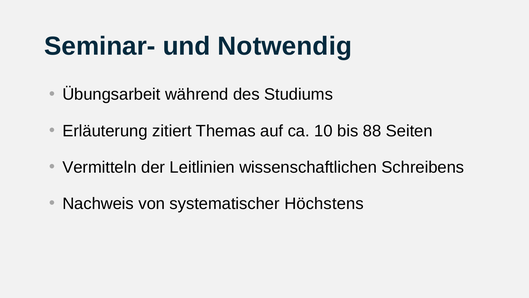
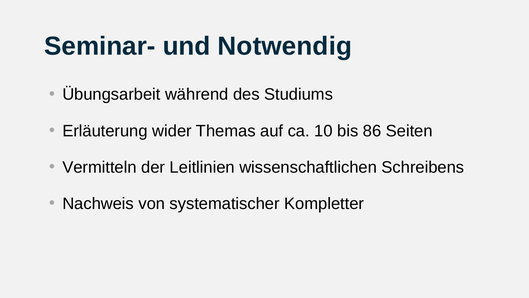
zitiert: zitiert -> wider
88: 88 -> 86
Höchstens: Höchstens -> Kompletter
